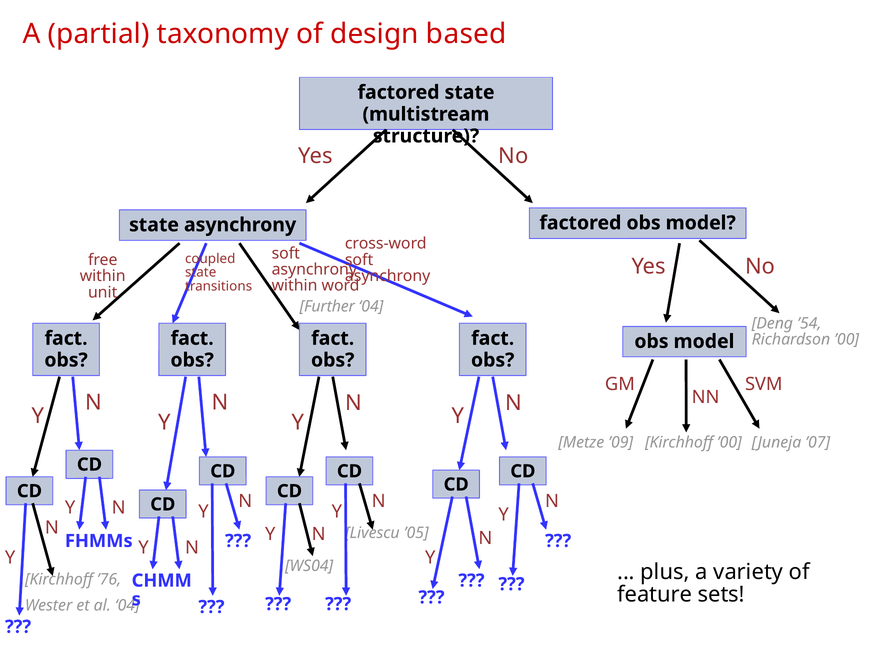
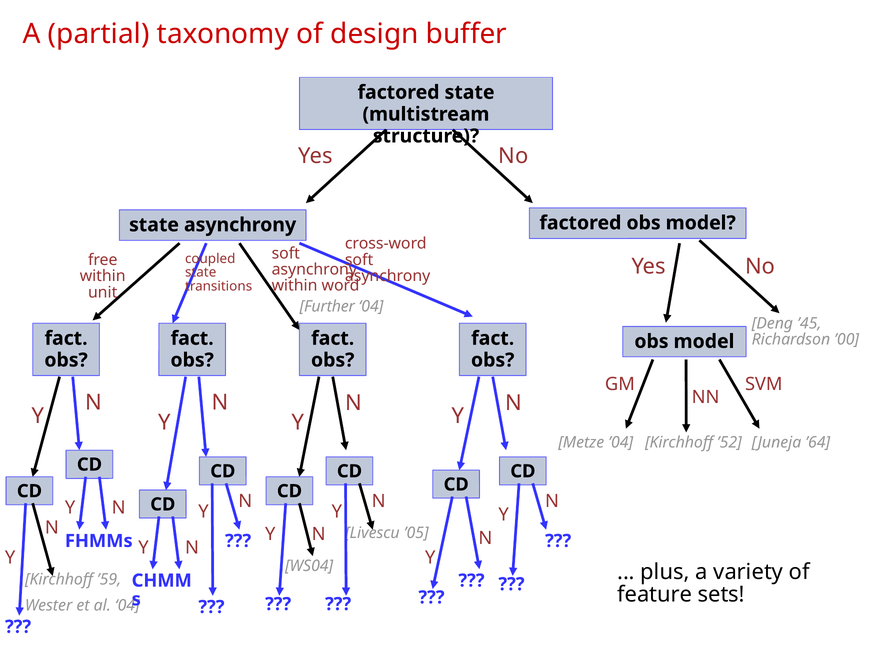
based: based -> buffer
’54: ’54 -> ’45
’09: ’09 -> ’04
Kirchhoff ’00: ’00 -> ’52
’07: ’07 -> ’64
’76: ’76 -> ’59
